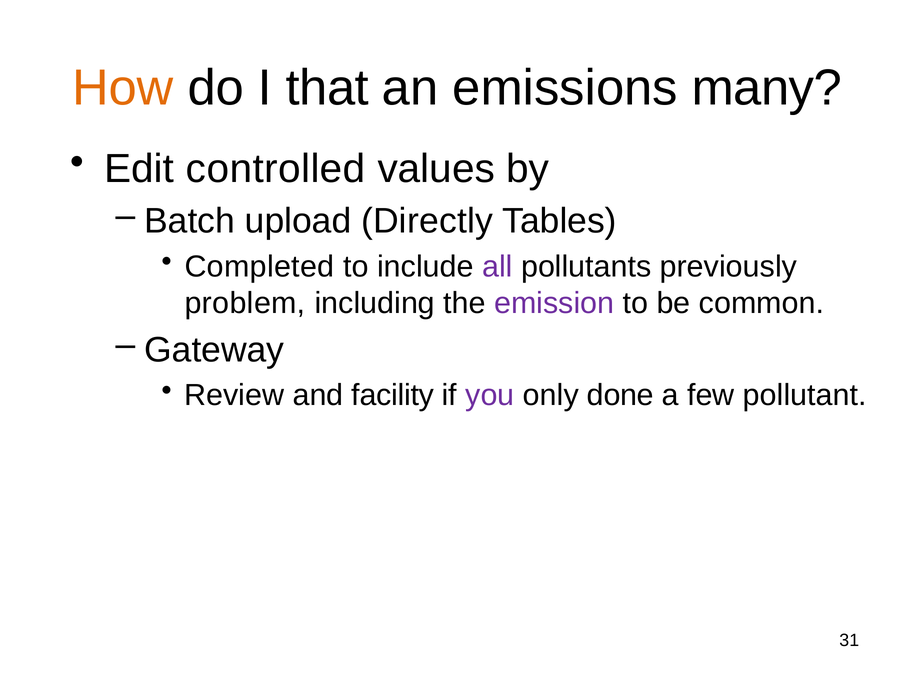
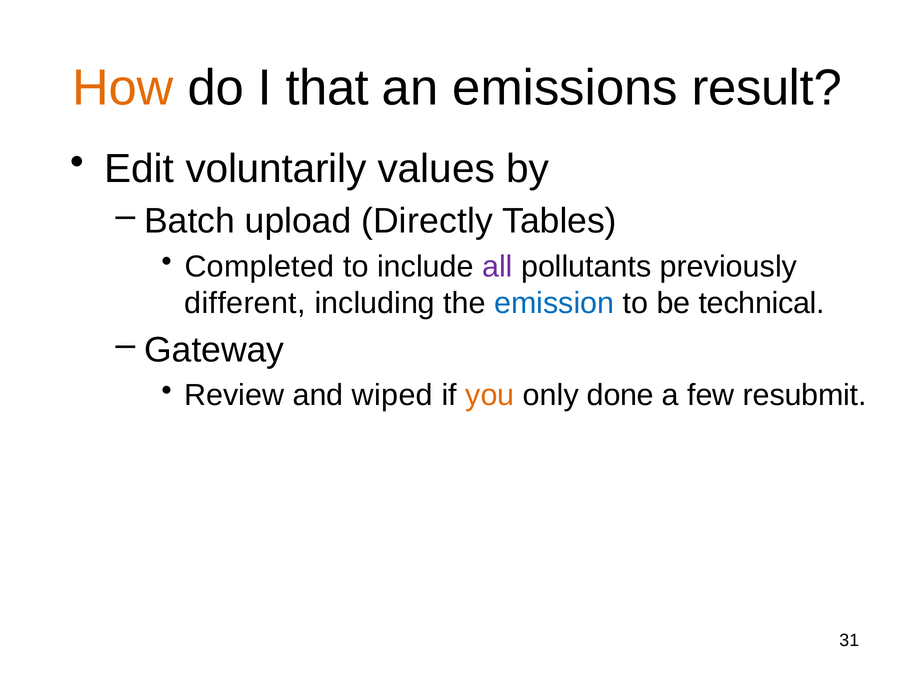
many: many -> result
controlled: controlled -> voluntarily
problem: problem -> different
emission colour: purple -> blue
common: common -> technical
facility: facility -> wiped
you colour: purple -> orange
pollutant: pollutant -> resubmit
